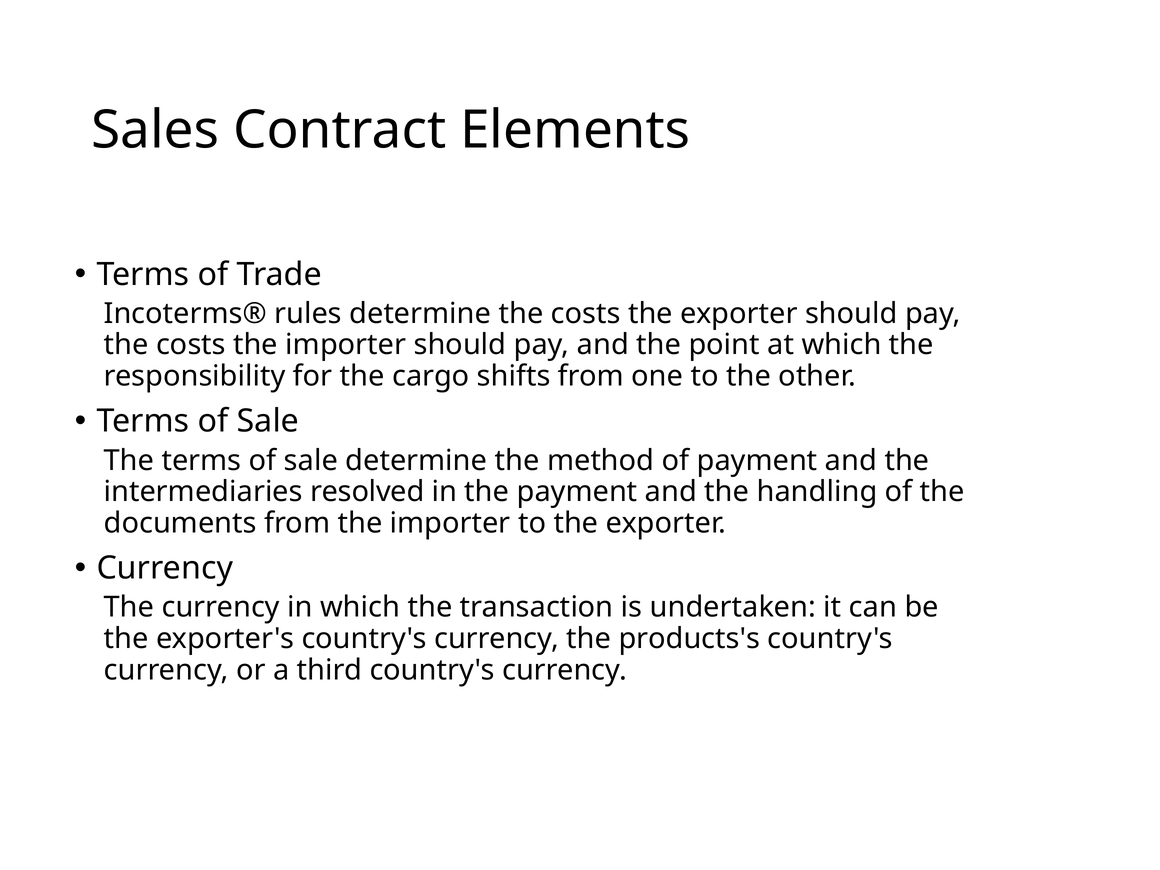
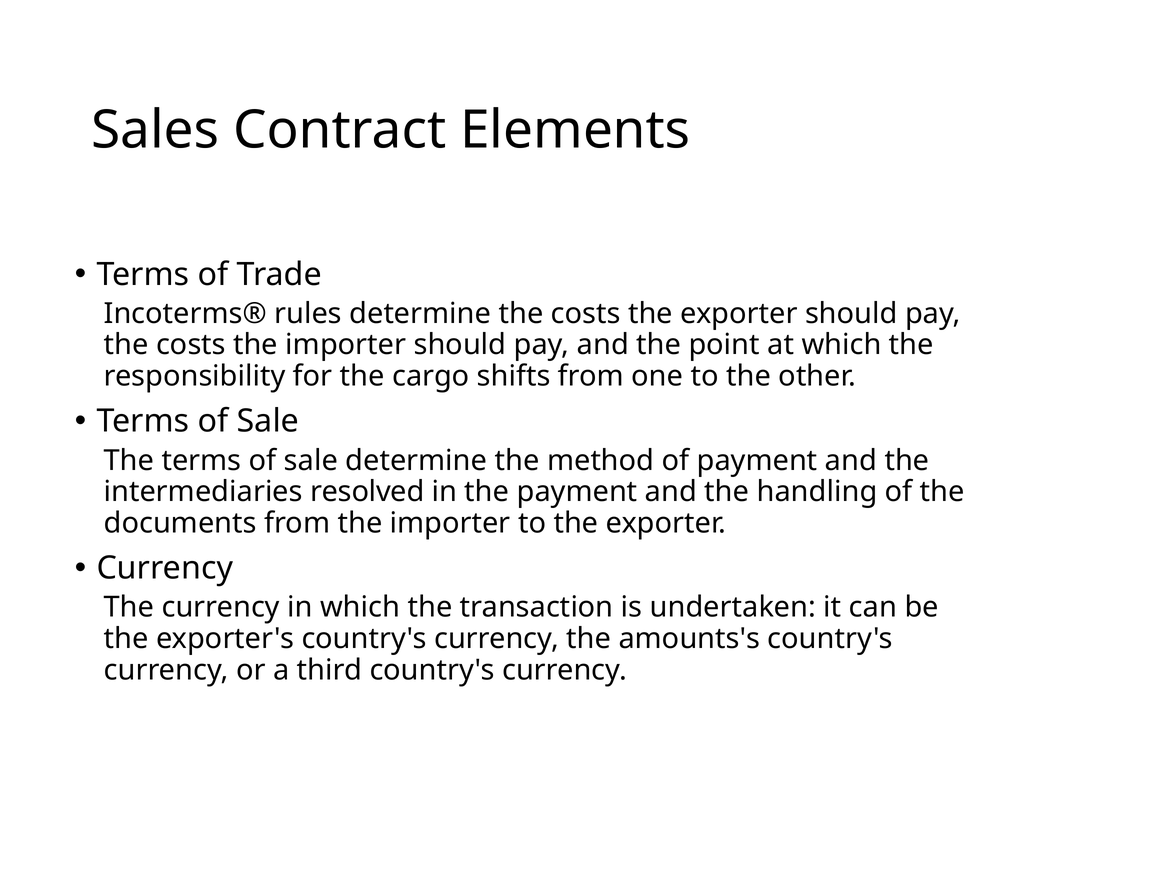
products's: products's -> amounts's
